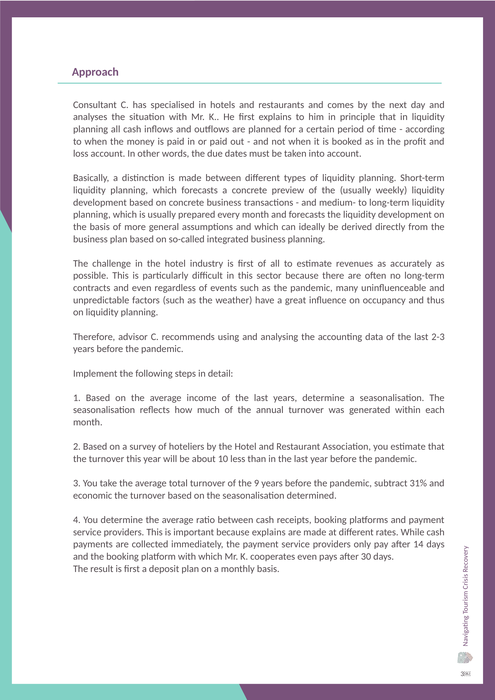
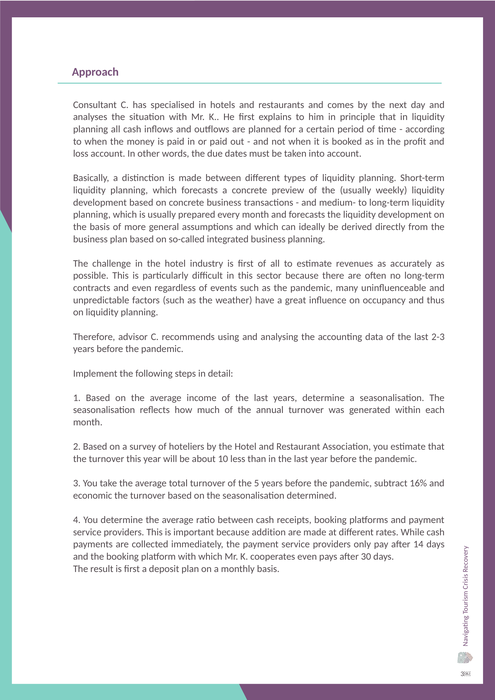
9: 9 -> 5
31%: 31% -> 16%
because explains: explains -> addition
